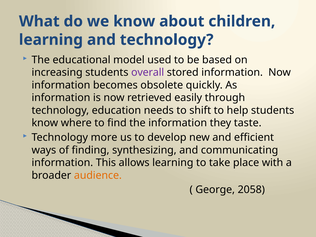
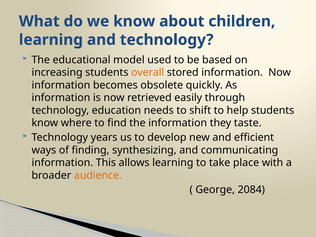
overall colour: purple -> orange
more: more -> years
2058: 2058 -> 2084
